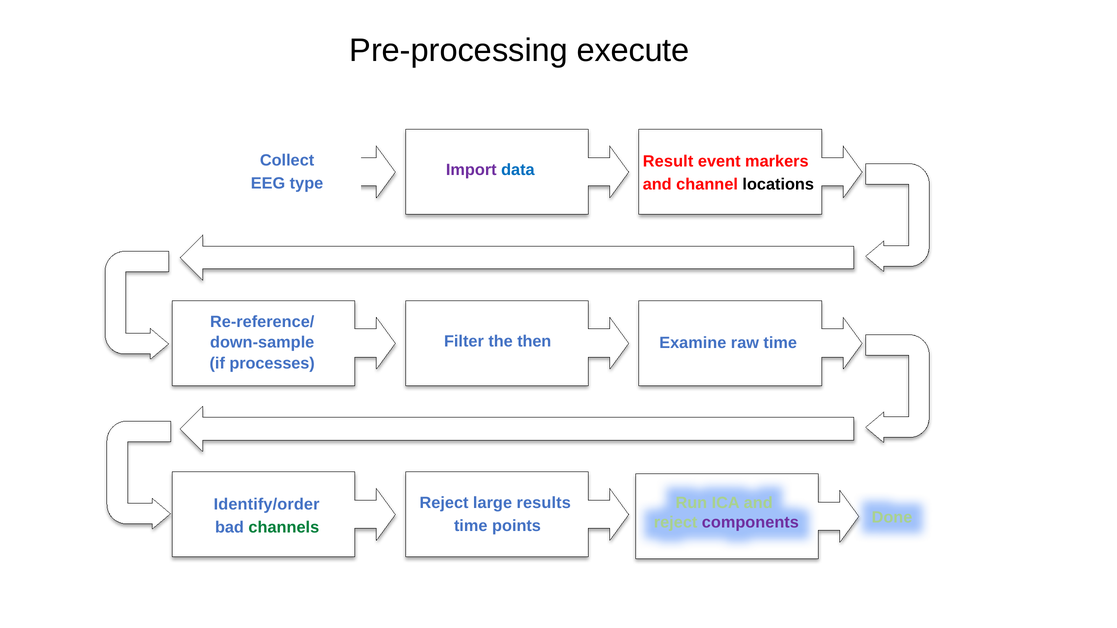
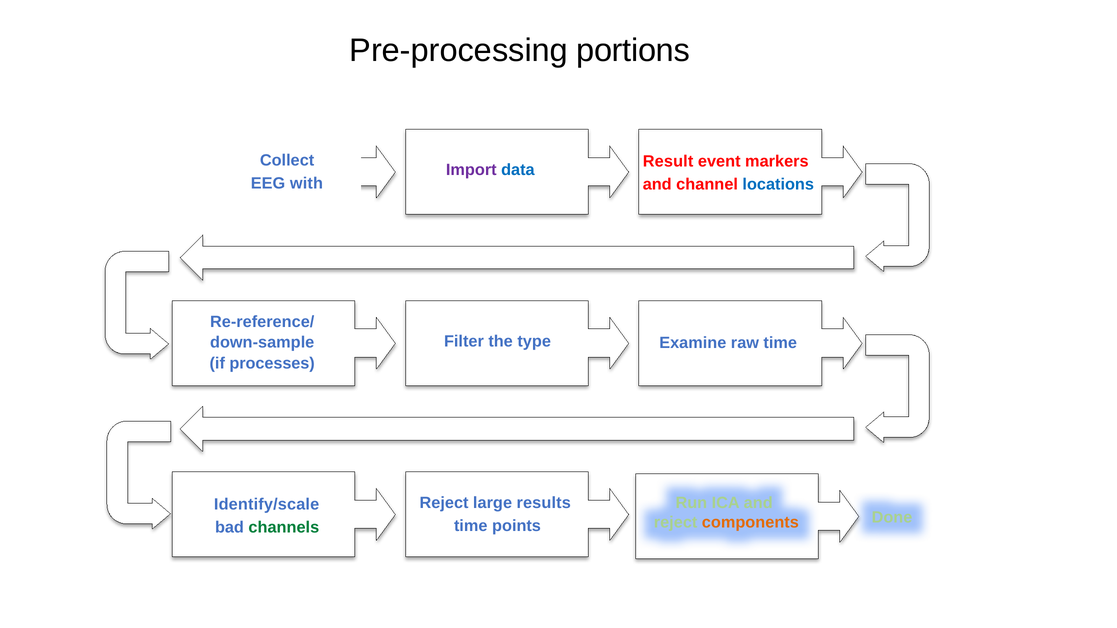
execute: execute -> portions
type: type -> with
locations colour: black -> blue
then: then -> type
Identify/order: Identify/order -> Identify/scale
components colour: purple -> orange
